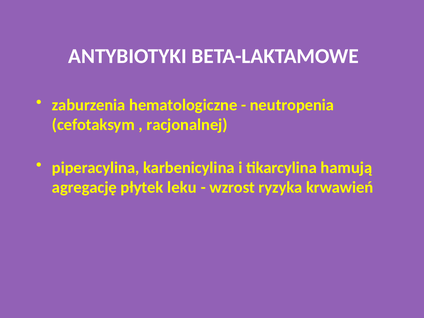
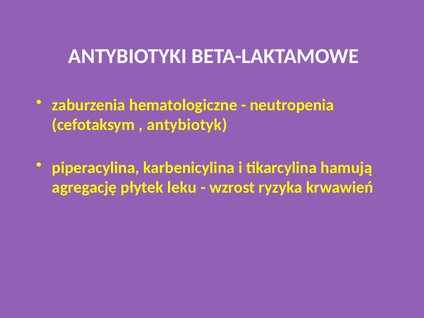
racjonalnej: racjonalnej -> antybiotyk
